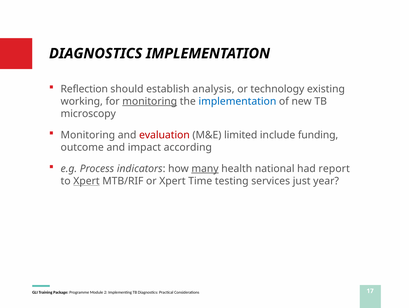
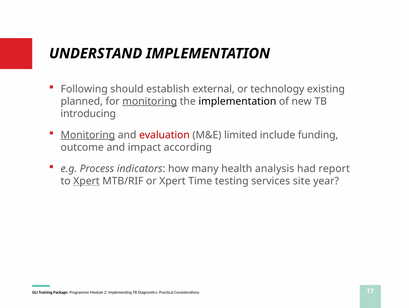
DIAGNOSTICS at (96, 53): DIAGNOSTICS -> UNDERSTAND
Reflection: Reflection -> Following
analysis: analysis -> external
working: working -> planned
implementation at (237, 101) colour: blue -> black
microscopy: microscopy -> introducing
Monitoring at (88, 135) underline: none -> present
many underline: present -> none
national: national -> analysis
just: just -> site
